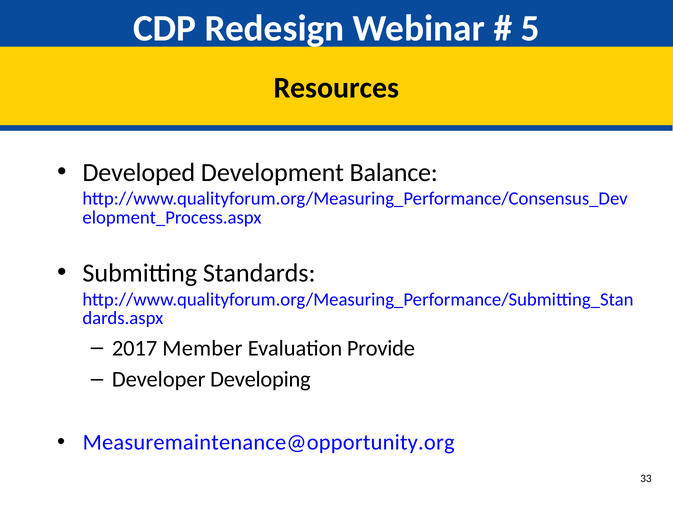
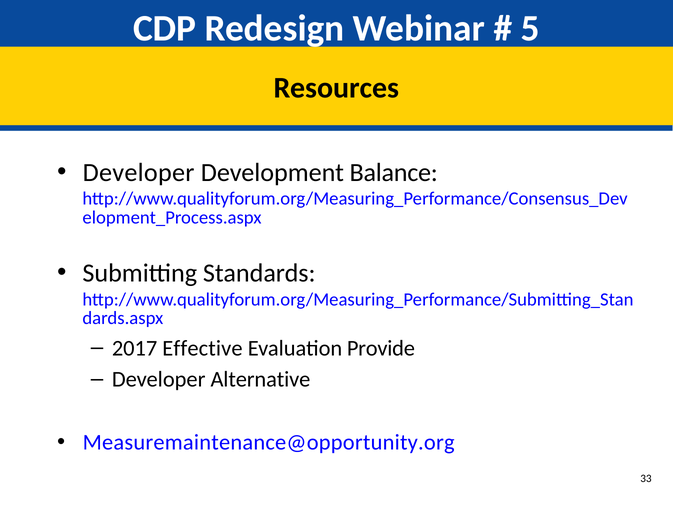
Developed at (139, 172): Developed -> Developer
Member: Member -> Effective
Developing: Developing -> Alternative
